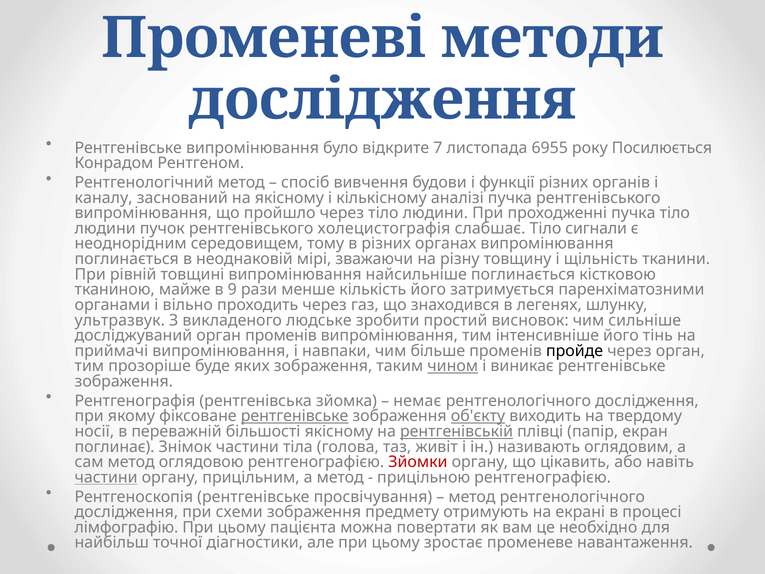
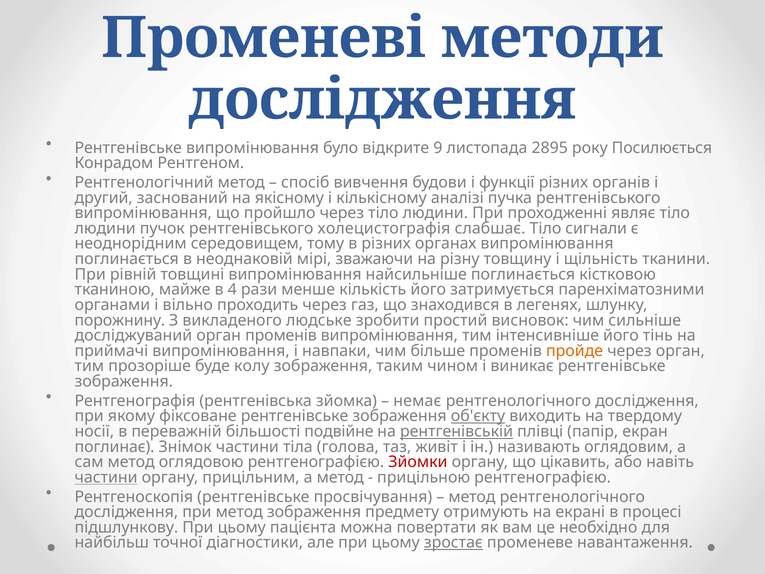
7: 7 -> 9
6955: 6955 -> 2895
каналу: каналу -> другий
проходженні пучка: пучка -> являє
9: 9 -> 4
ультразвук: ультразвук -> порожнину
пройде colour: black -> orange
яких: яких -> колу
чином underline: present -> none
рентгенівське at (295, 416) underline: present -> none
більшості якісному: якісному -> подвійне
при схеми: схеми -> метод
лімфографію: лімфографію -> підшлункову
зростає underline: none -> present
